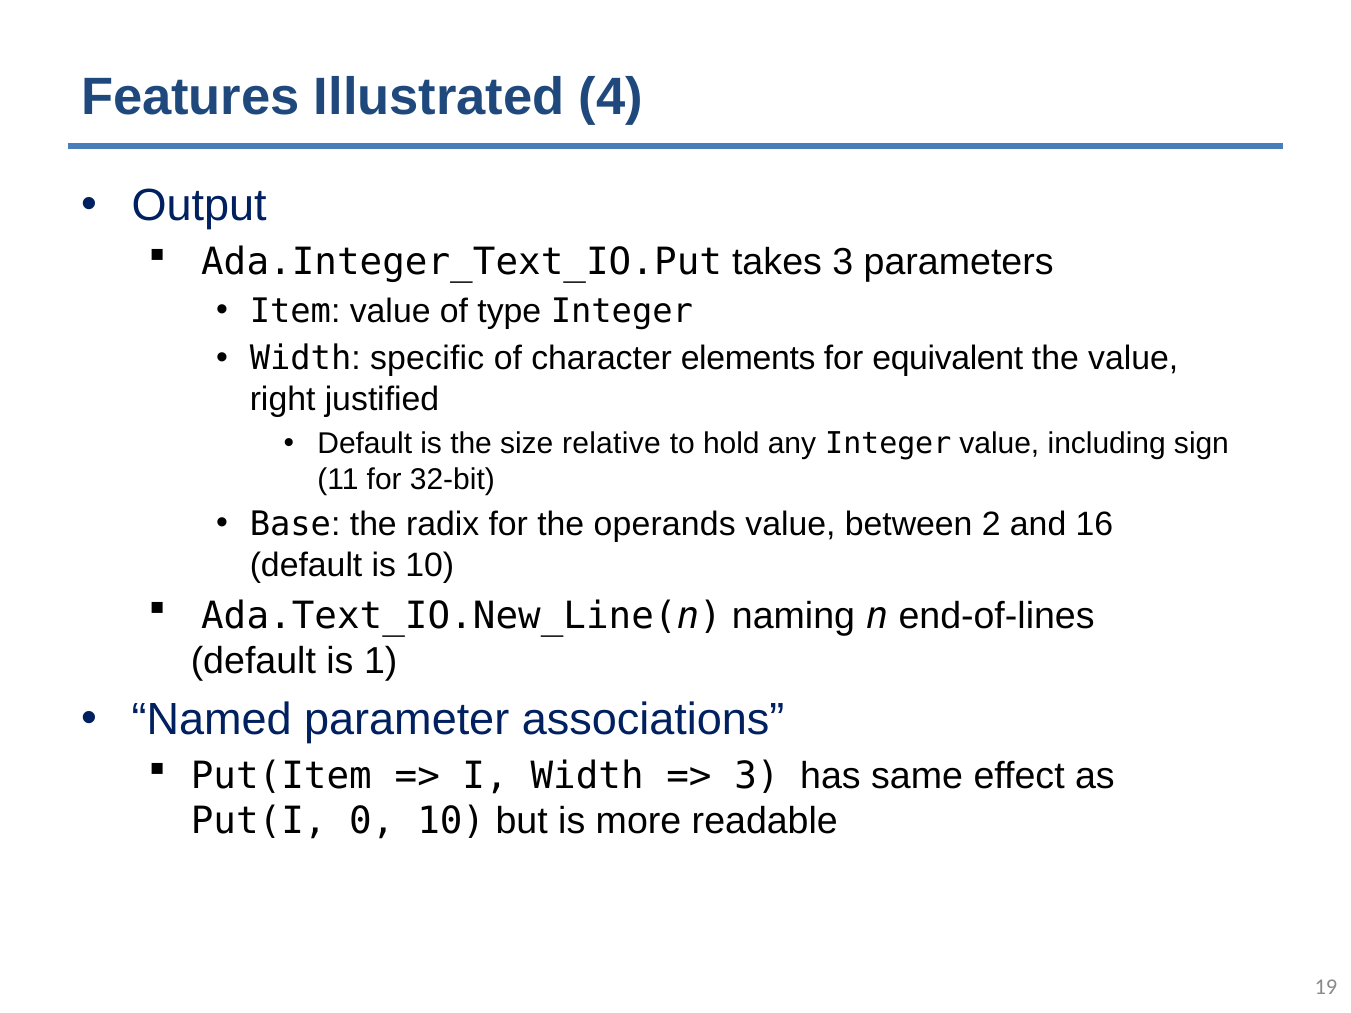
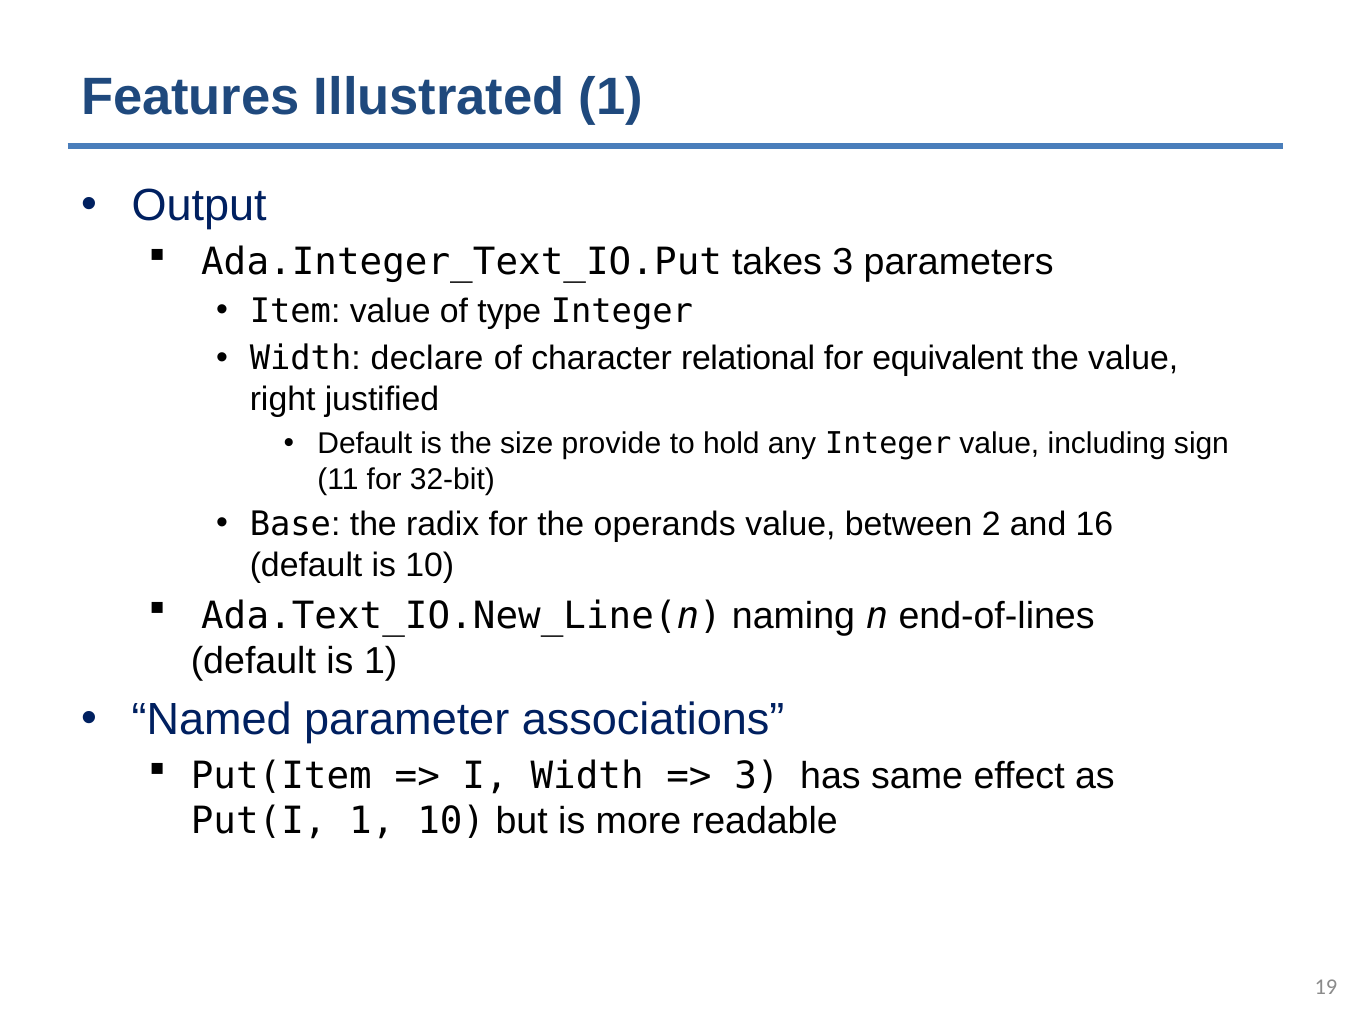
Illustrated 4: 4 -> 1
specific: specific -> declare
elements: elements -> relational
relative: relative -> provide
Put(I 0: 0 -> 1
